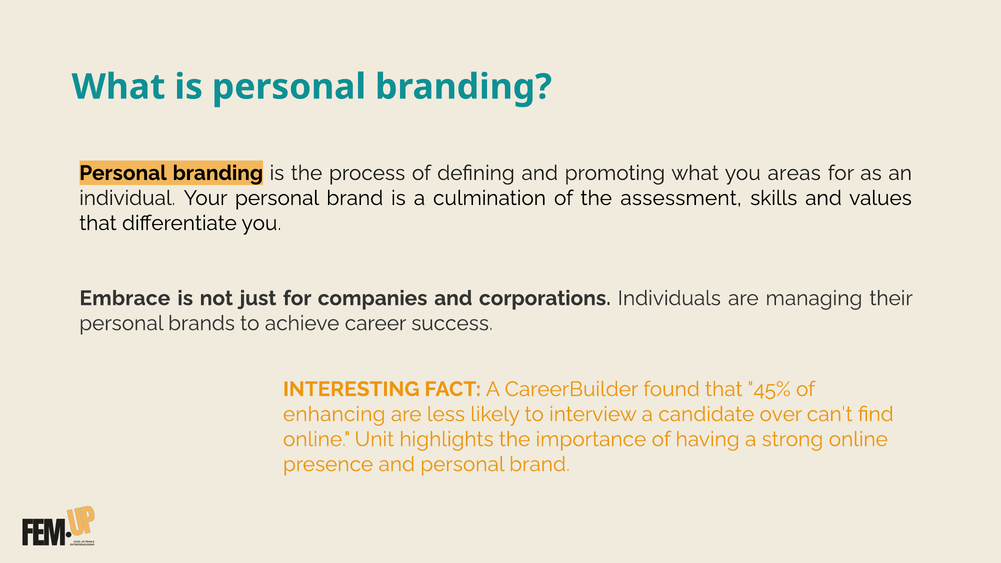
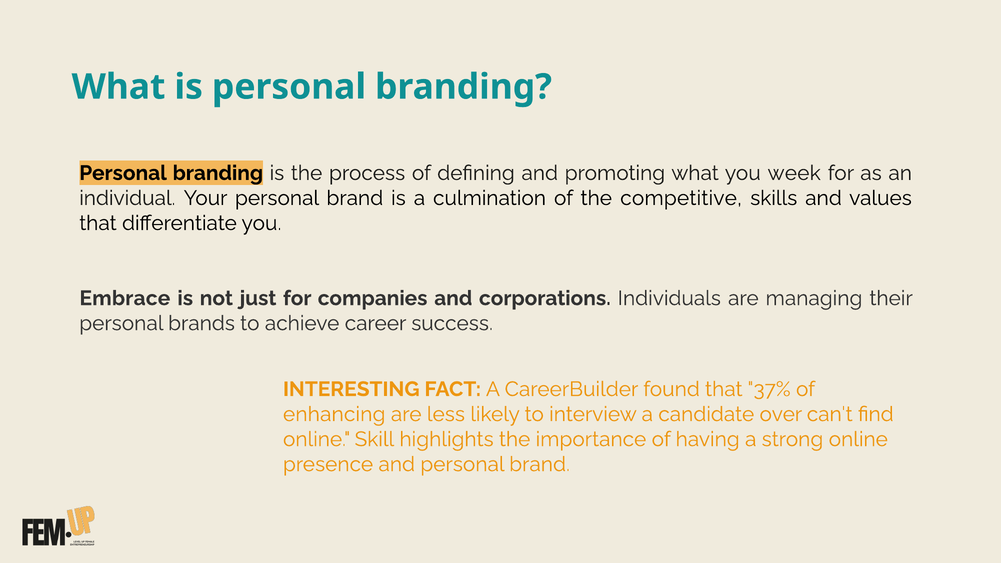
areas: areas -> week
assessment: assessment -> competitive
45%: 45% -> 37%
Unit: Unit -> Skill
